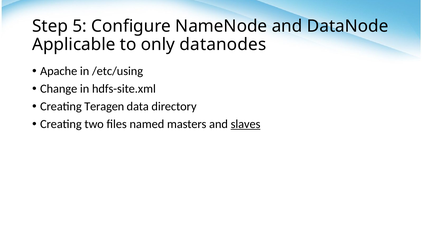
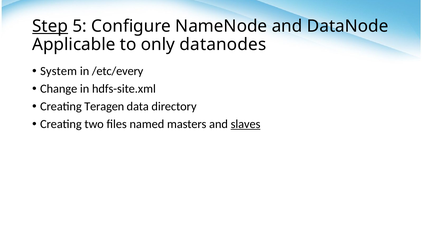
Step underline: none -> present
Apache: Apache -> System
/etc/using: /etc/using -> /etc/every
